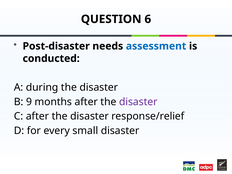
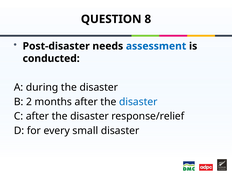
6: 6 -> 8
9: 9 -> 2
disaster at (138, 102) colour: purple -> blue
